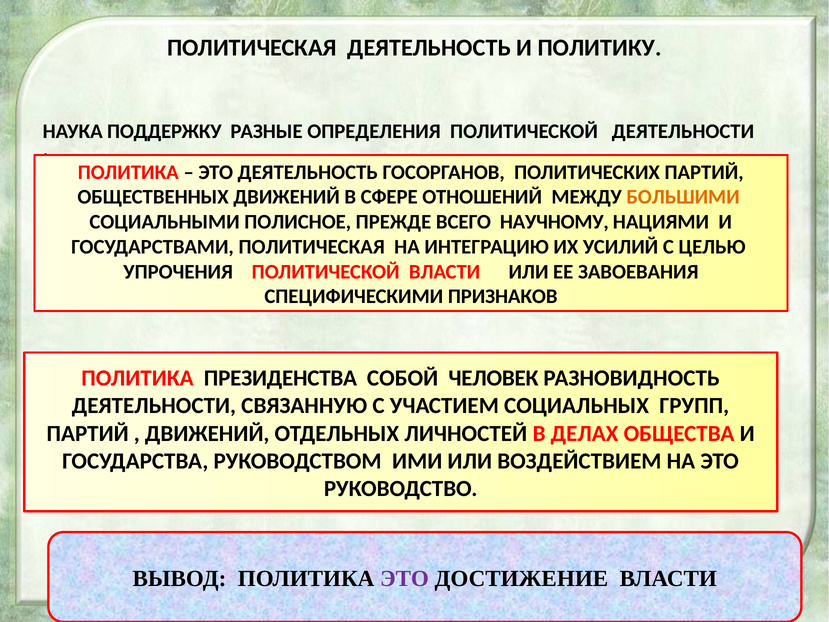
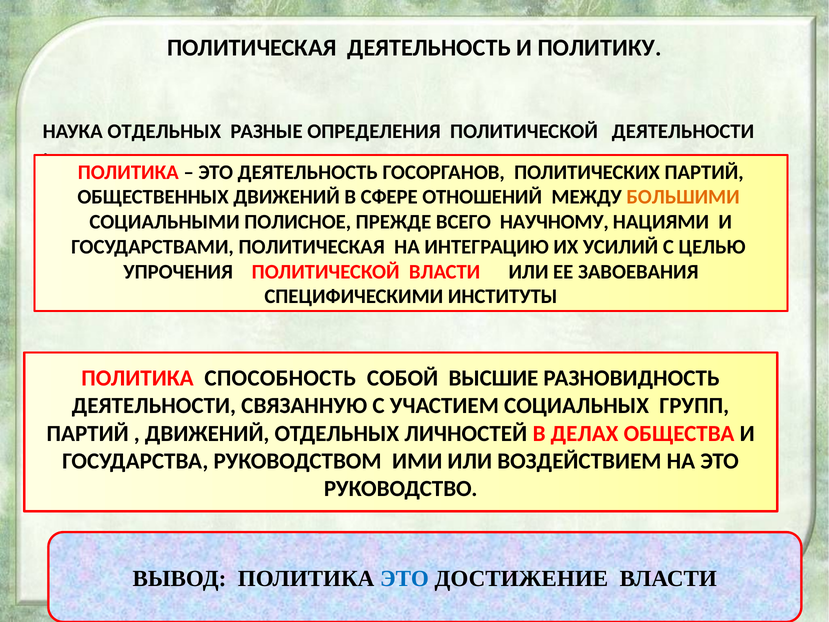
НАУКА ПОДДЕРЖКУ: ПОДДЕРЖКУ -> ОТДЕЛЬНЫХ
ПРИЗНАКОВ: ПРИЗНАКОВ -> ИНСТИТУТЫ
ПРЕЗИДЕНСТВА: ПРЕЗИДЕНСТВА -> СПОСОБНОСТЬ
ЧЕЛОВЕК: ЧЕЛОВЕК -> ВЫСШИЕ
ЭТО at (405, 578) colour: purple -> blue
